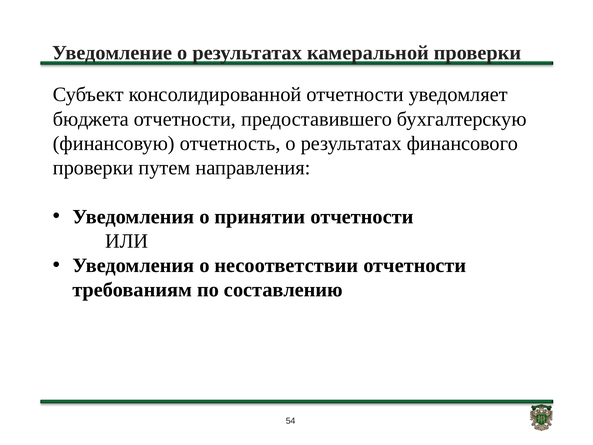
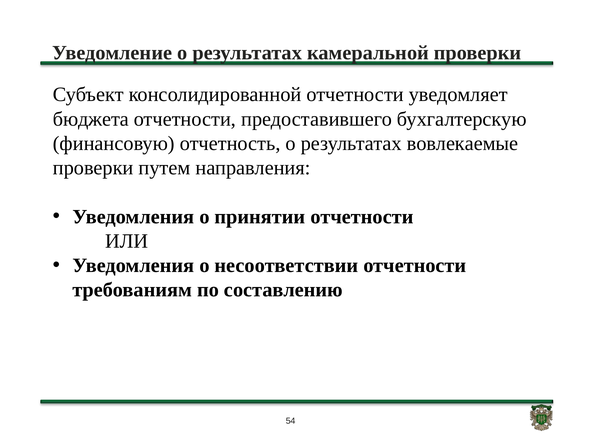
финансового: финансового -> вовлекаемые
